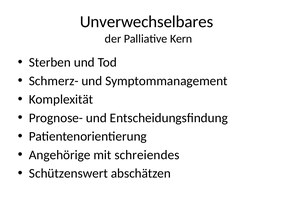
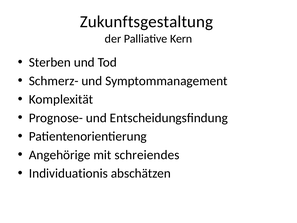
Unverwechselbares: Unverwechselbares -> Zukunftsgestaltung
Schützenswert: Schützenswert -> Individuationis
